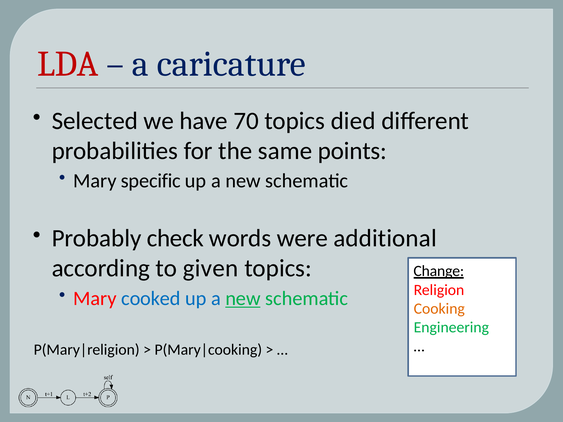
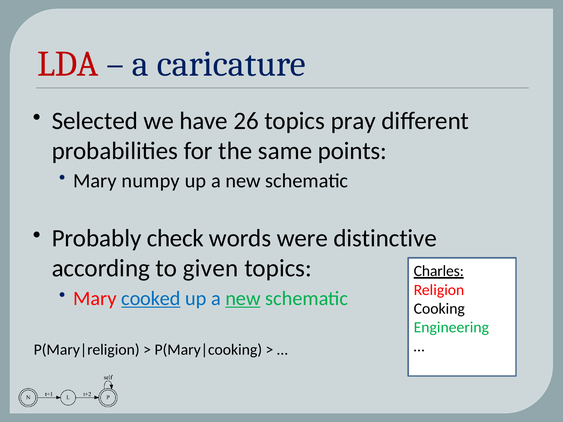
70: 70 -> 26
died: died -> pray
specific: specific -> numpy
additional: additional -> distinctive
Change: Change -> Charles
cooked underline: none -> present
Cooking colour: orange -> black
